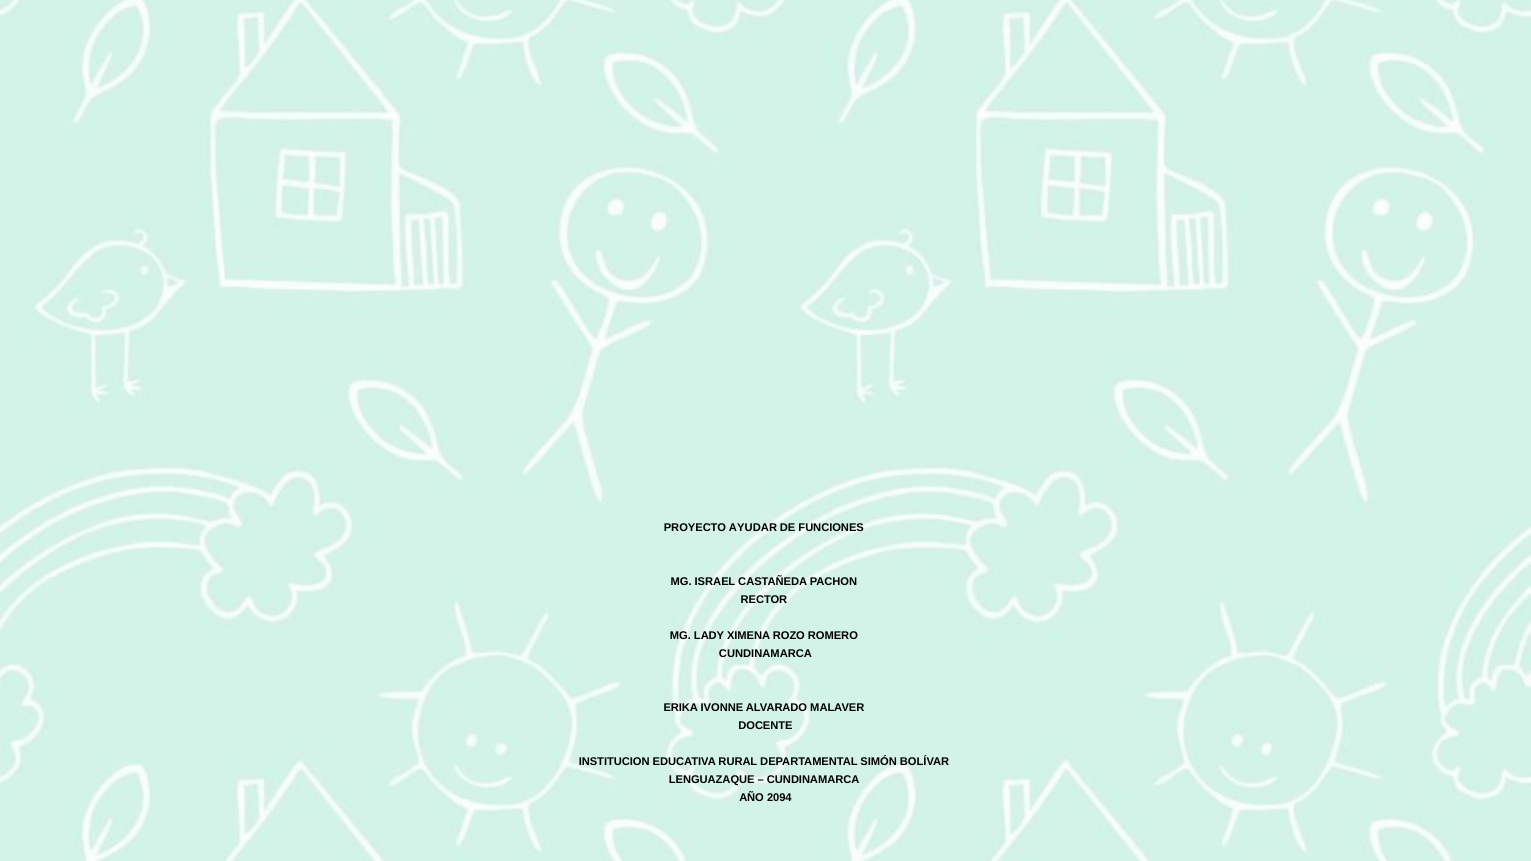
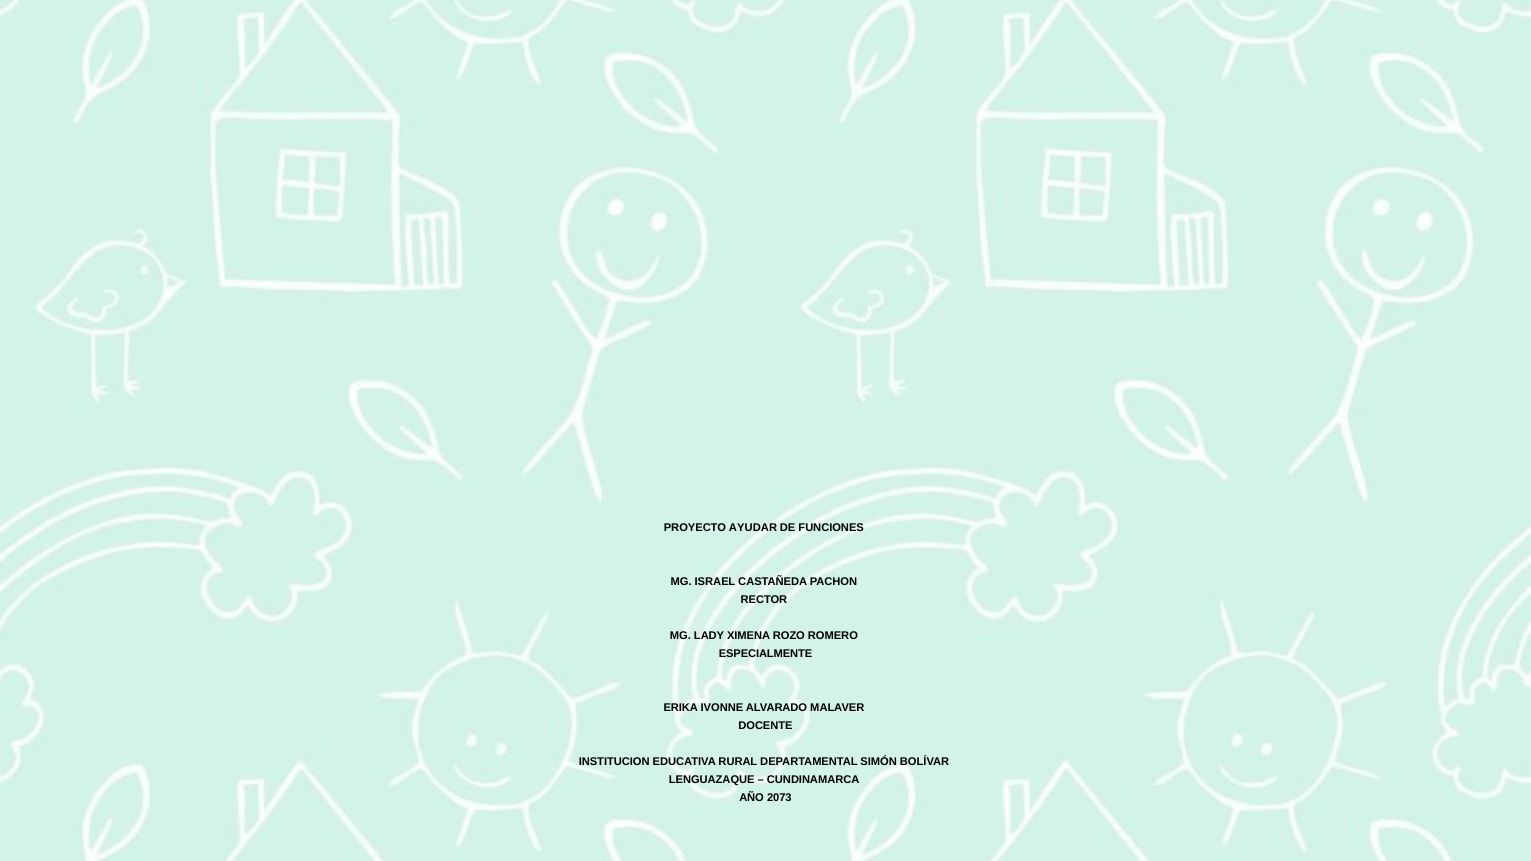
CUNDINAMARCA at (765, 654): CUNDINAMARCA -> ESPECIALMENTE
2094: 2094 -> 2073
